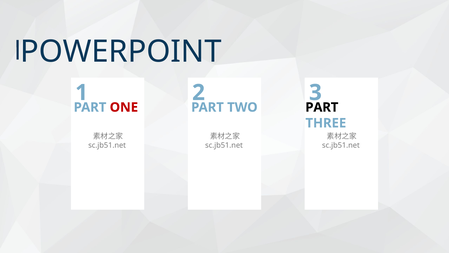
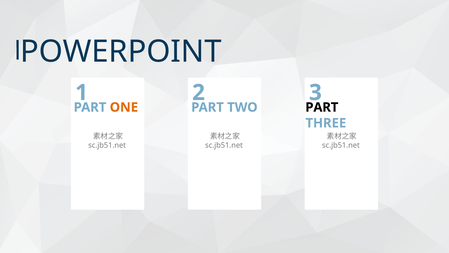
ONE colour: red -> orange
